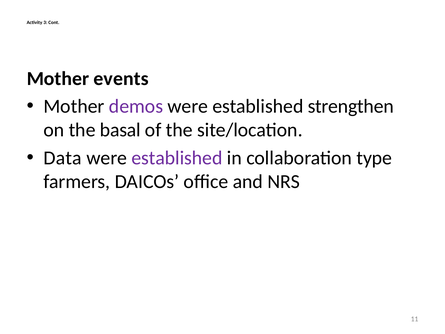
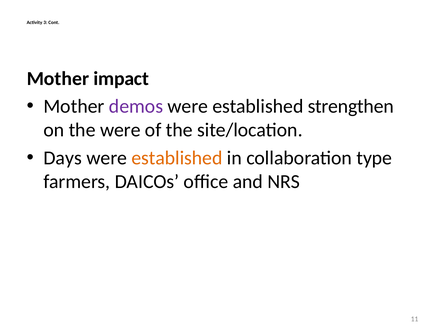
events: events -> impact
the basal: basal -> were
Data: Data -> Days
established at (177, 158) colour: purple -> orange
